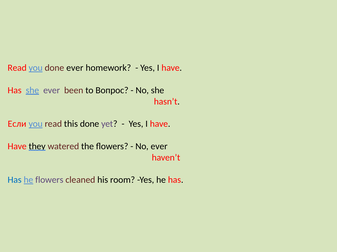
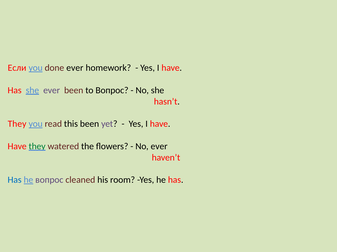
Read at (17, 68): Read -> Если
Если at (17, 124): Если -> They
this done: done -> been
they at (37, 147) colour: black -> green
he flowers: flowers -> вопрос
